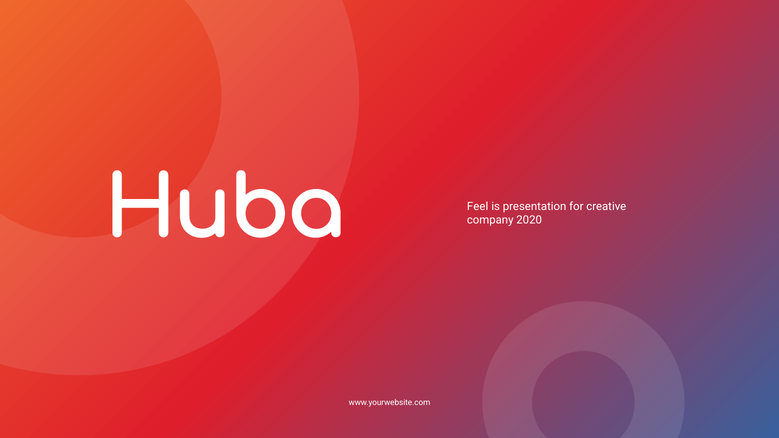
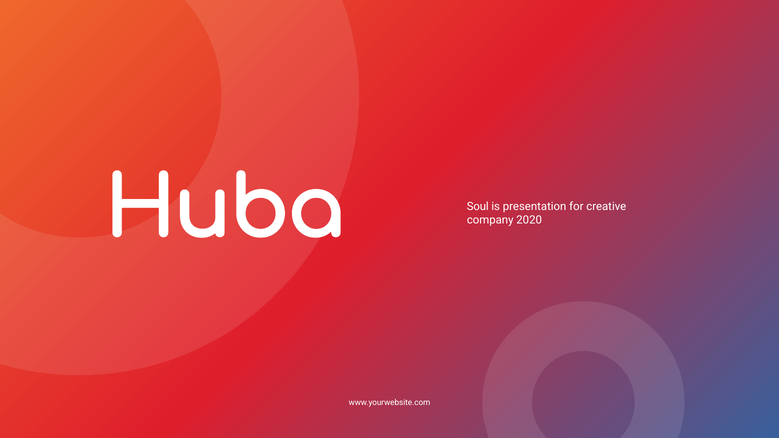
Feel: Feel -> Soul
